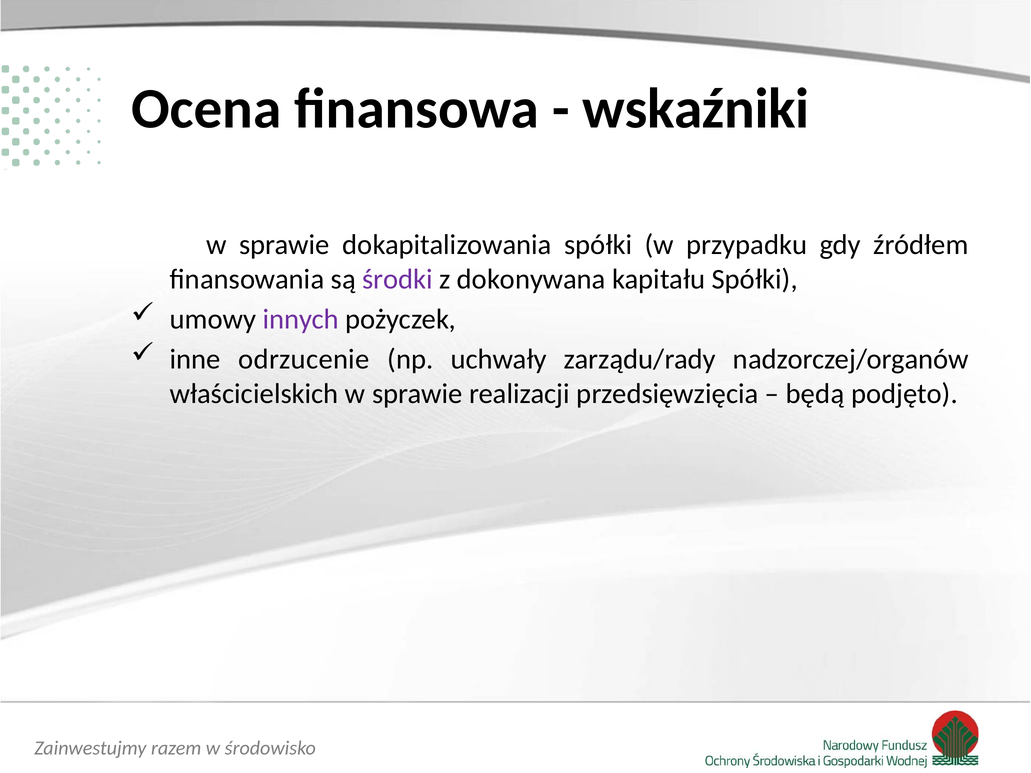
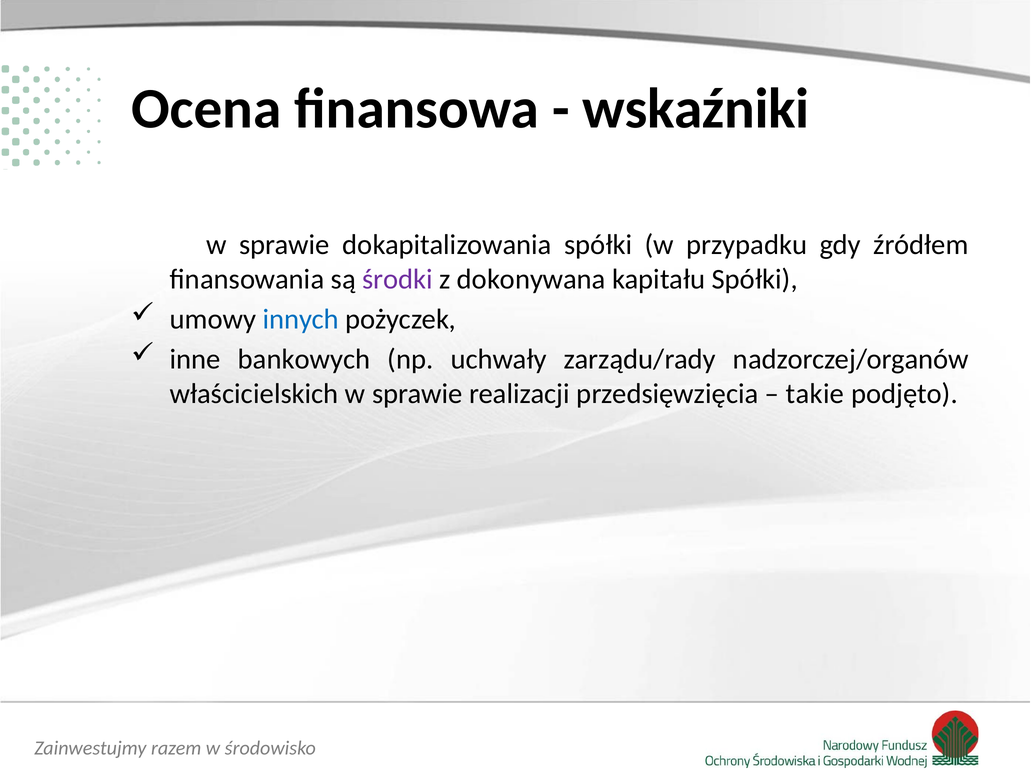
innych colour: purple -> blue
odrzucenie: odrzucenie -> bankowych
będą: będą -> takie
